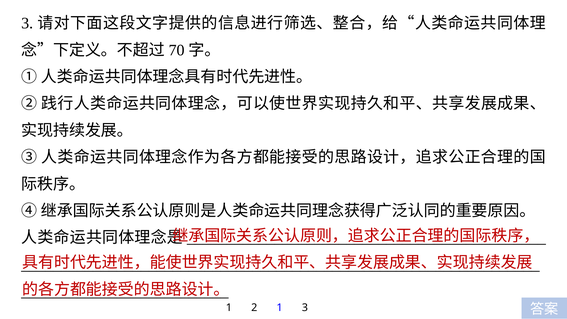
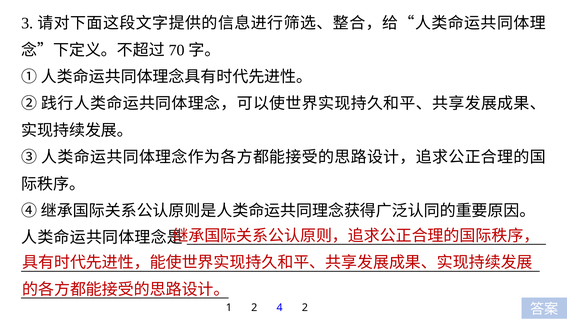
2 1: 1 -> 4
1 3: 3 -> 2
